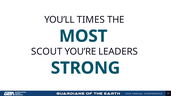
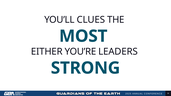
TIMES: TIMES -> CLUES
SCOUT: SCOUT -> EITHER
